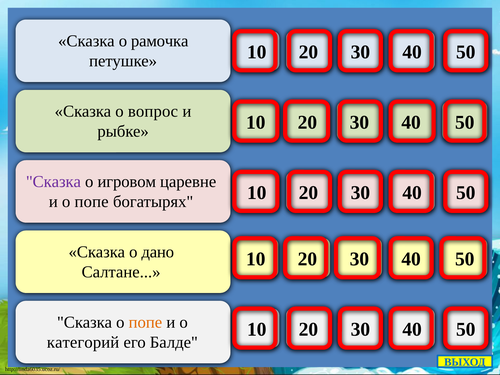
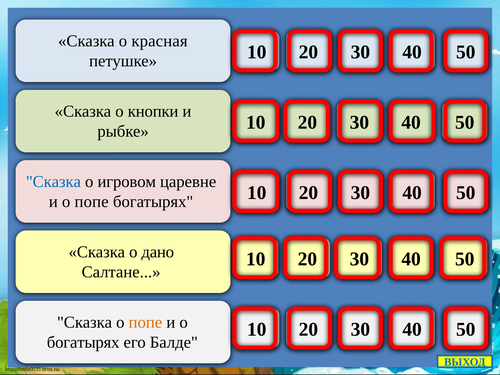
рамочка: рамочка -> красная
вопрос: вопрос -> кнопки
Сказка at (53, 182) colour: purple -> blue
категорий at (83, 342): категорий -> богатырях
